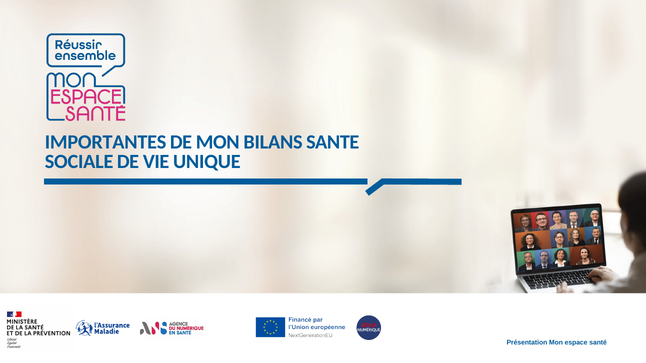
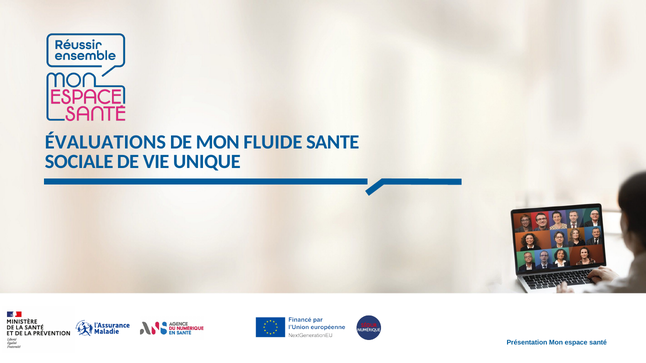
IMPORTANTES: IMPORTANTES -> ÉVALUATIONS
BILANS: BILANS -> FLUIDE
